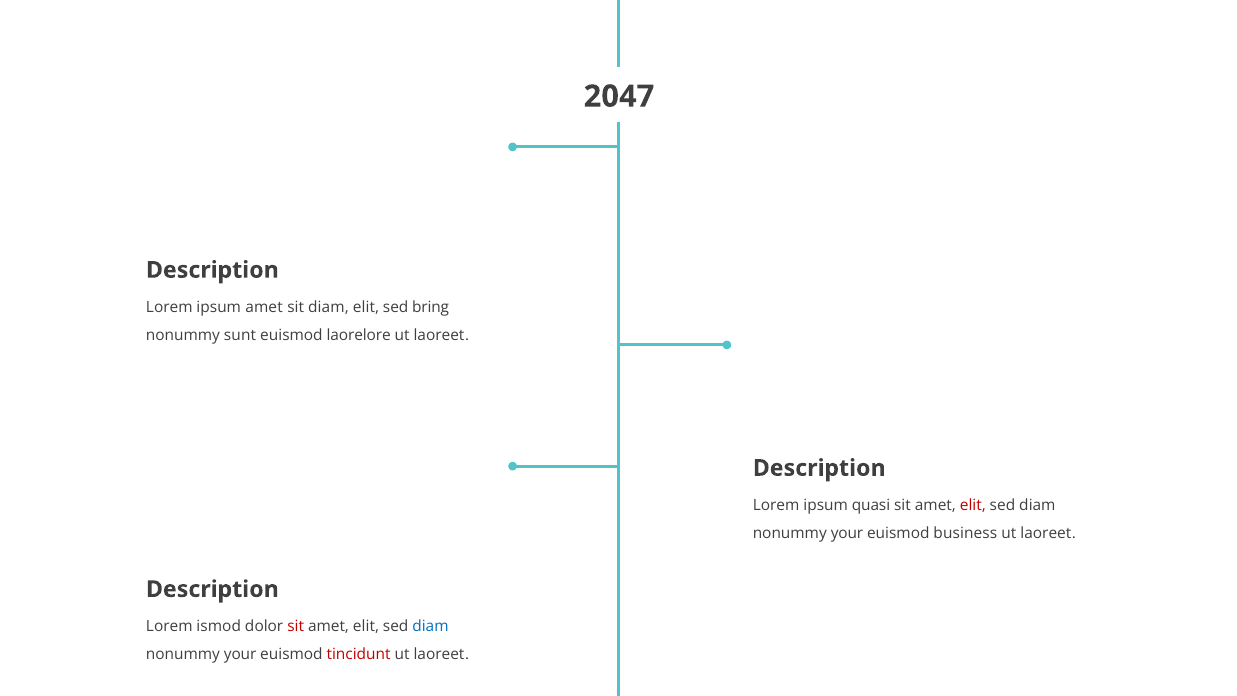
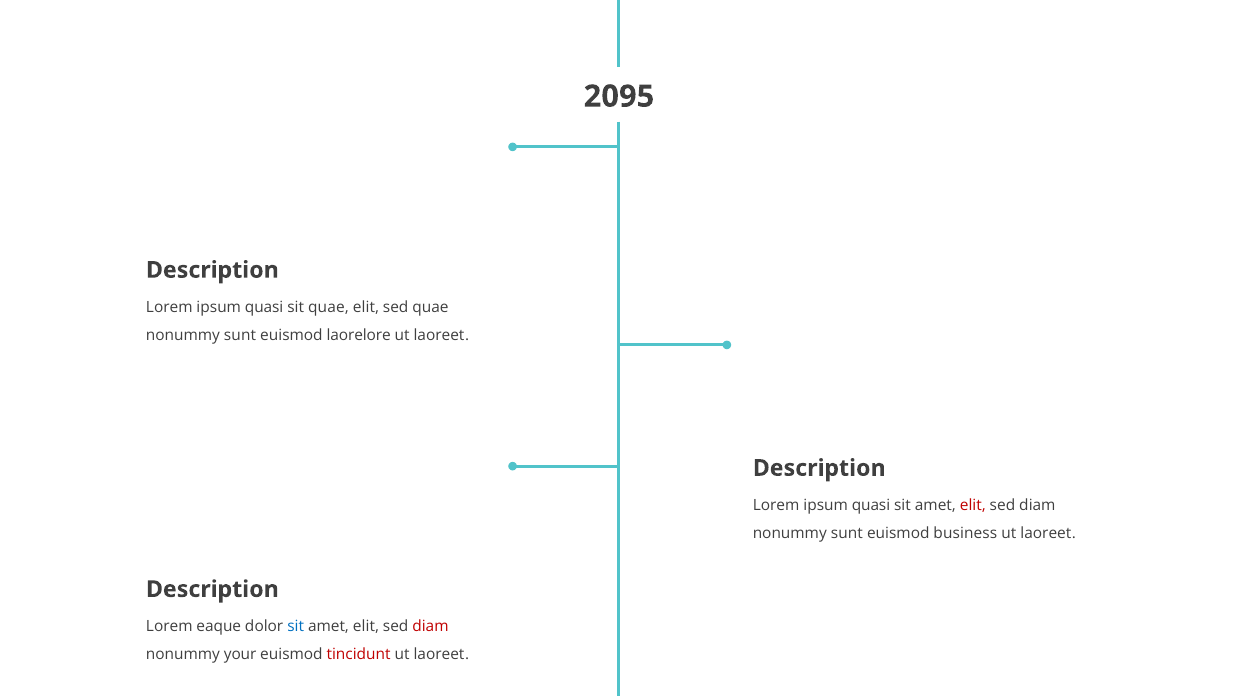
2047: 2047 -> 2095
amet at (264, 307): amet -> quasi
sit diam: diam -> quae
sed bring: bring -> quae
your at (847, 533): your -> sunt
ismod: ismod -> eaque
sit at (296, 626) colour: red -> blue
diam at (430, 626) colour: blue -> red
